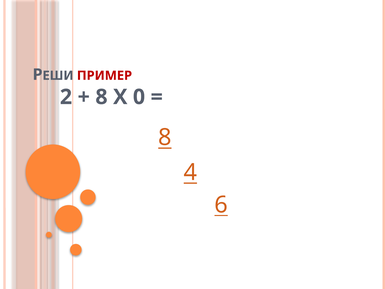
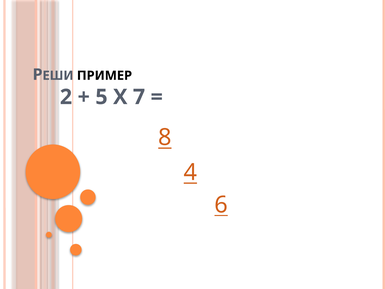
ПРИМЕР colour: red -> black
8 at (101, 97): 8 -> 5
0: 0 -> 7
